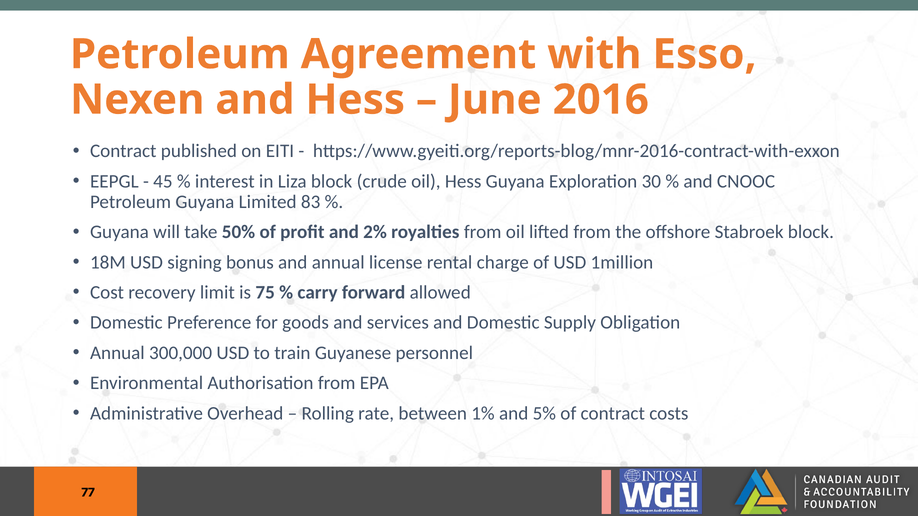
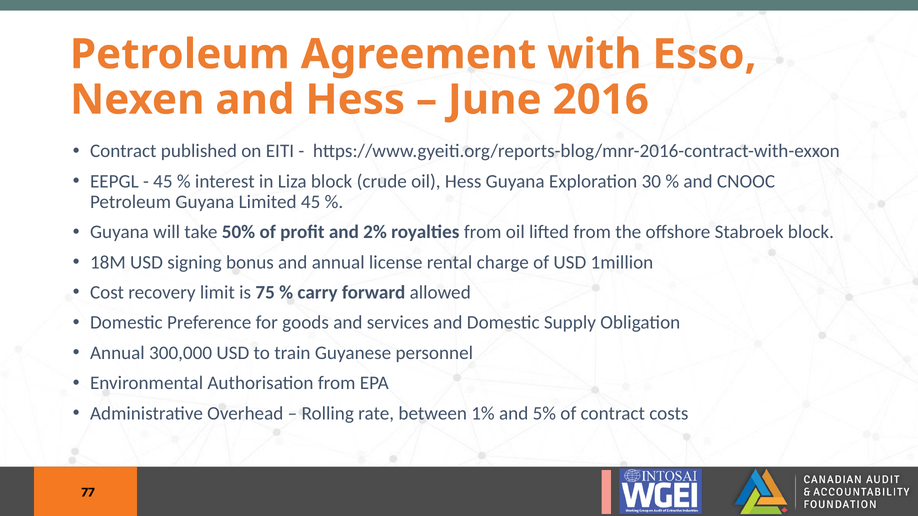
Limited 83: 83 -> 45
